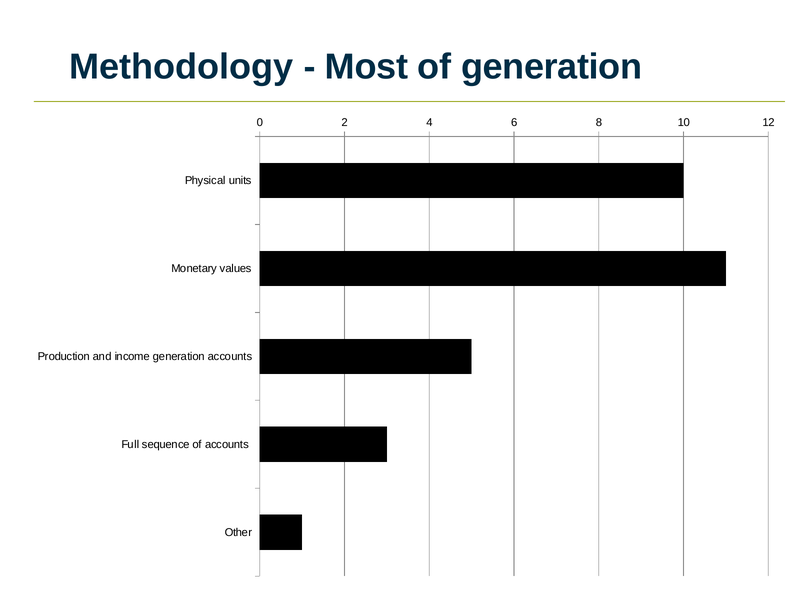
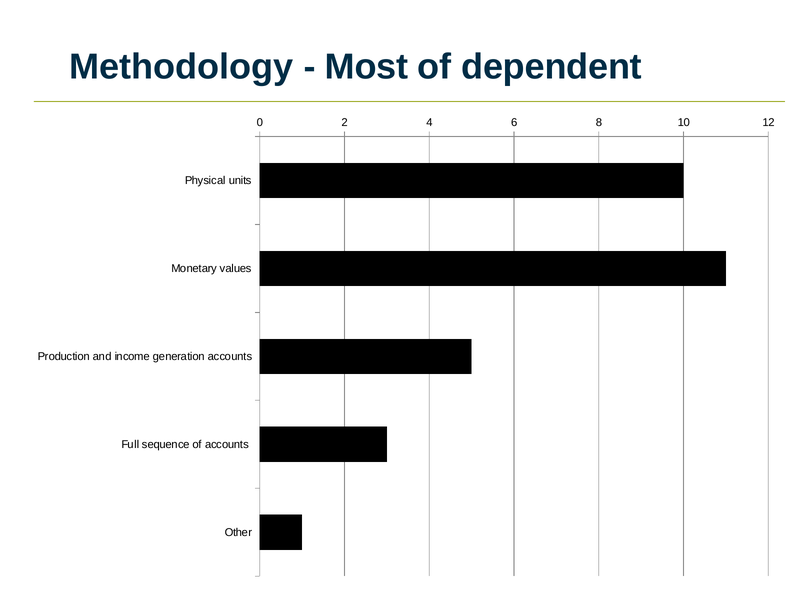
of generation: generation -> dependent
